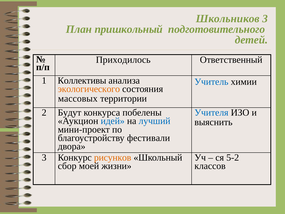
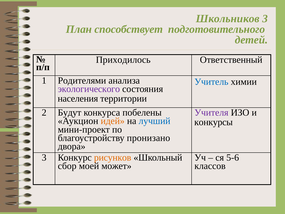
пришкольный: пришкольный -> способствует
Коллективы: Коллективы -> Родителями
экологического colour: orange -> purple
массовых: массовых -> населения
Учителя colour: blue -> purple
идей colour: blue -> orange
выяснить: выяснить -> конкурсы
фестивали: фестивали -> пронизано
5-2: 5-2 -> 5-6
жизни: жизни -> может
